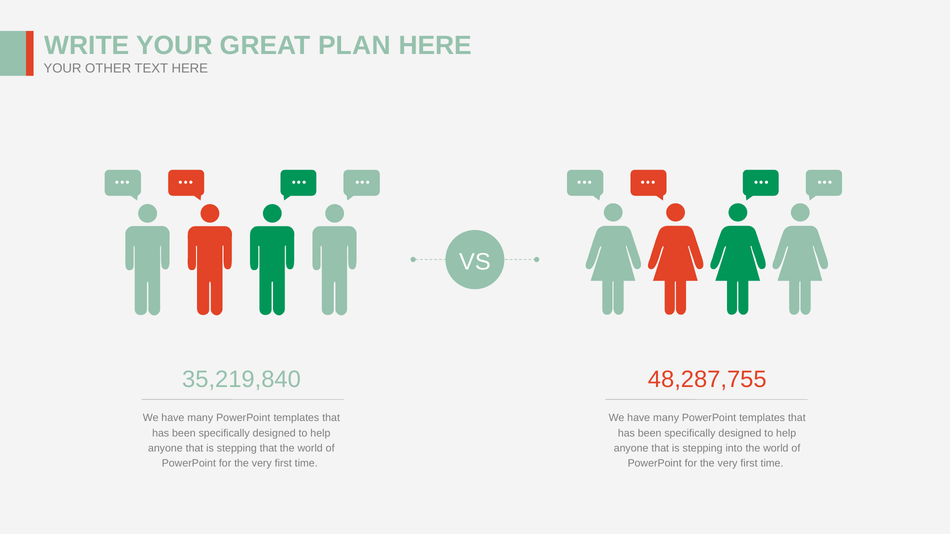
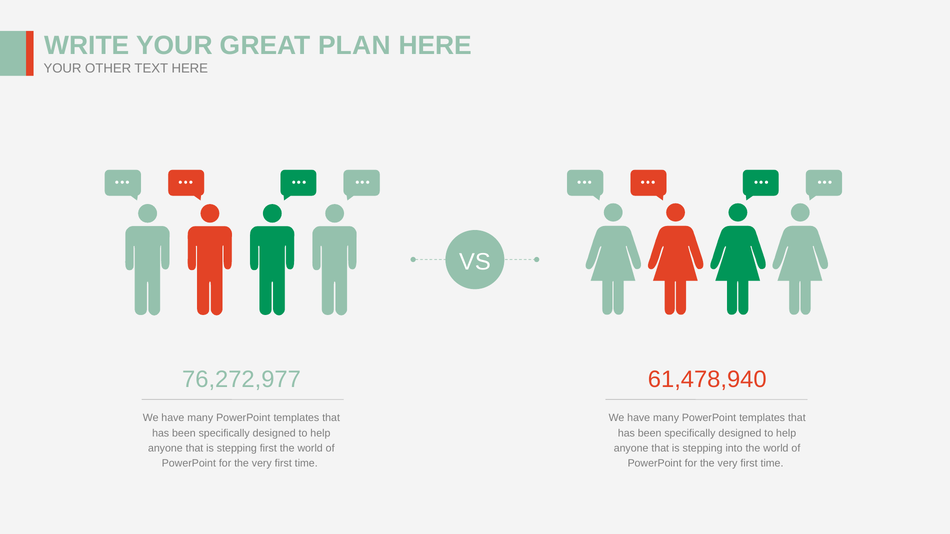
35,219,840: 35,219,840 -> 76,272,977
48,287,755: 48,287,755 -> 61,478,940
stepping that: that -> first
